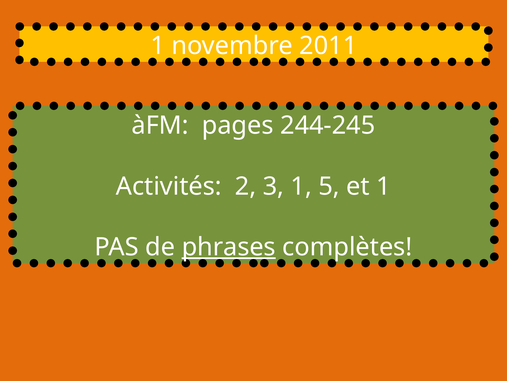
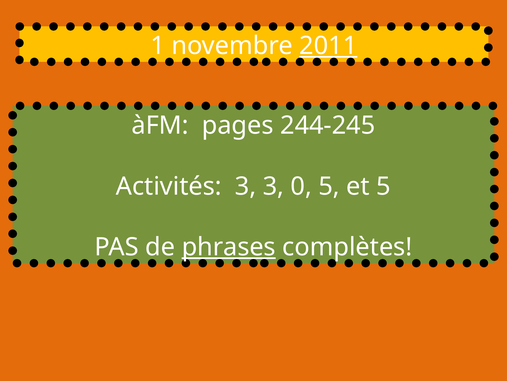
2011 underline: none -> present
Activités 2: 2 -> 3
3 1: 1 -> 0
et 1: 1 -> 5
